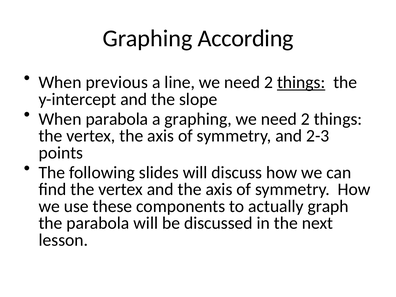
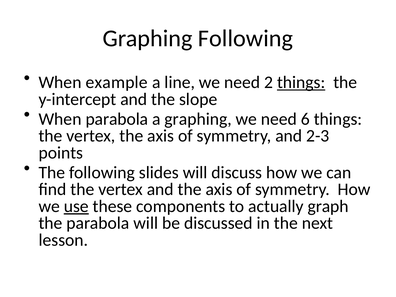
Graphing According: According -> Following
previous: previous -> example
2 at (305, 119): 2 -> 6
use underline: none -> present
